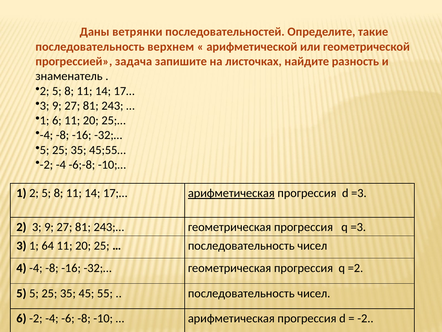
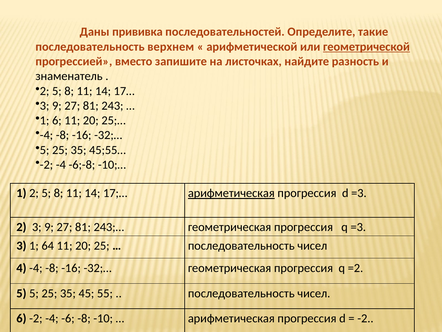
ветрянки: ветрянки -> прививка
геометрической underline: none -> present
задача: задача -> вместо
